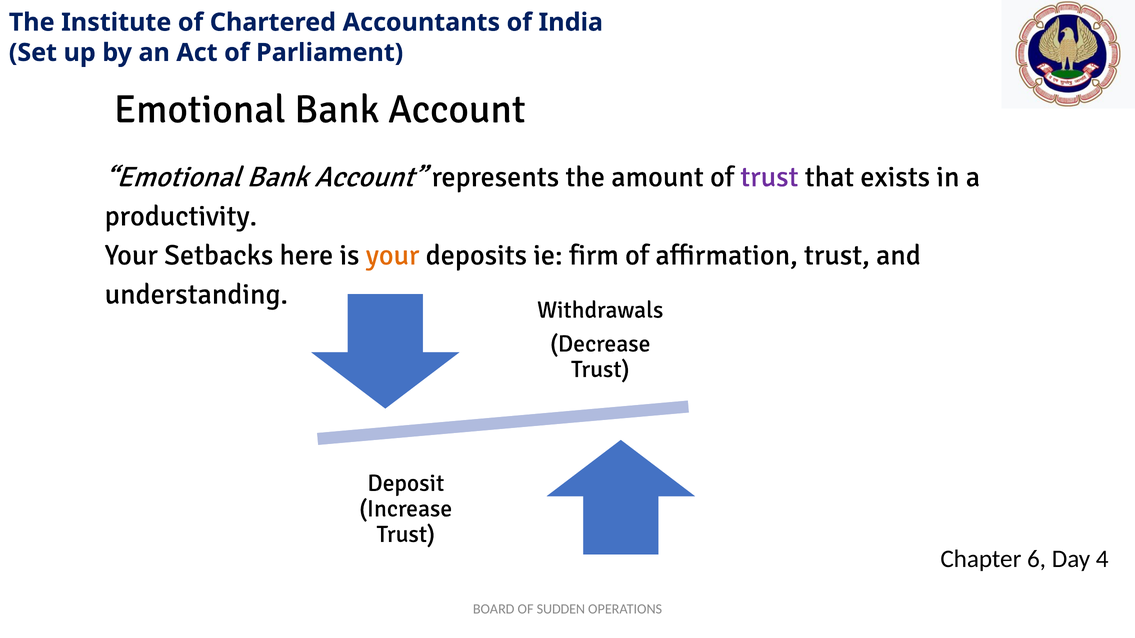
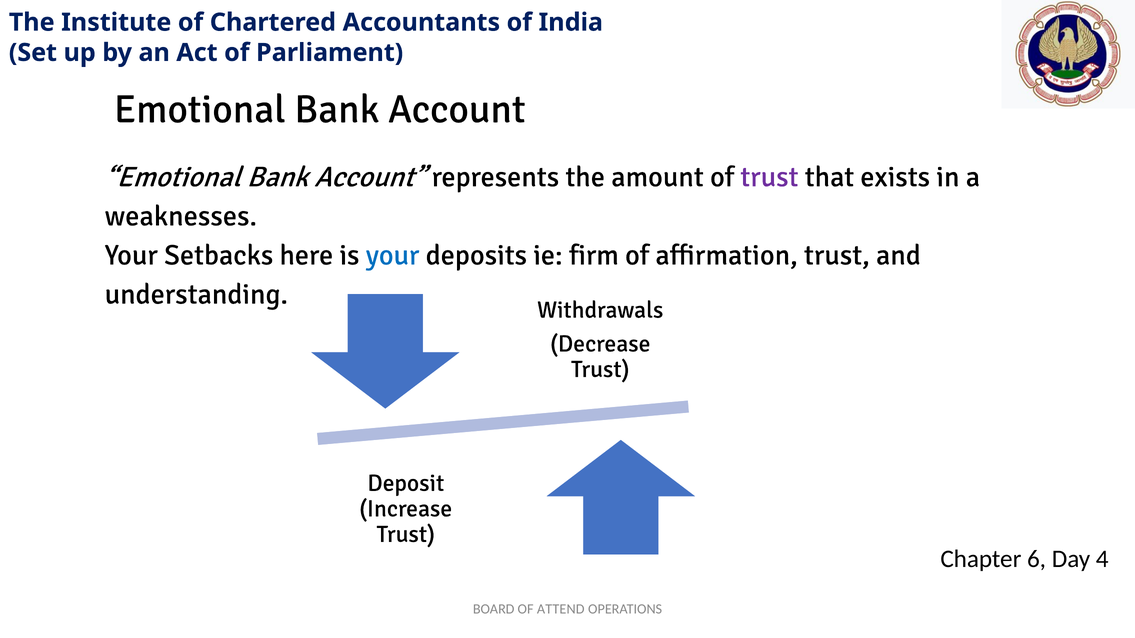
productivity: productivity -> weaknesses
your at (393, 255) colour: orange -> blue
SUDDEN: SUDDEN -> ATTEND
